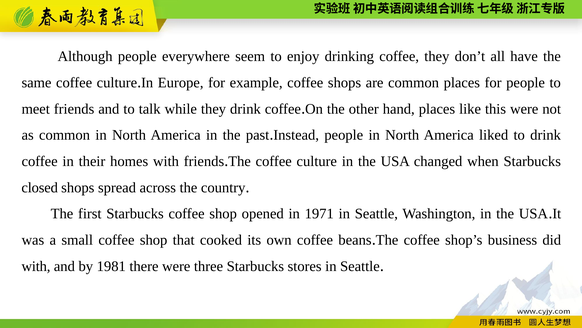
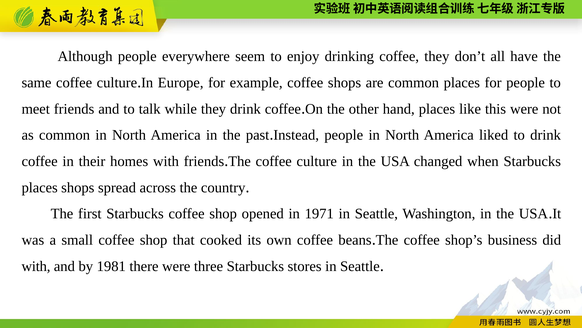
closed at (40, 187): closed -> places
